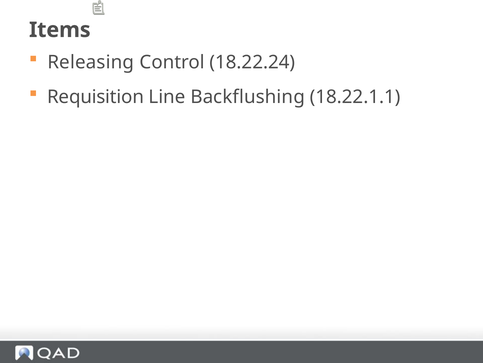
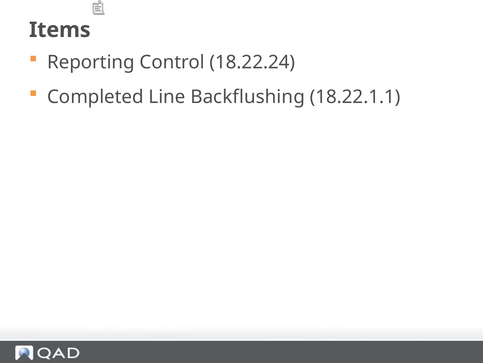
Releasing: Releasing -> Reporting
Requisition: Requisition -> Completed
